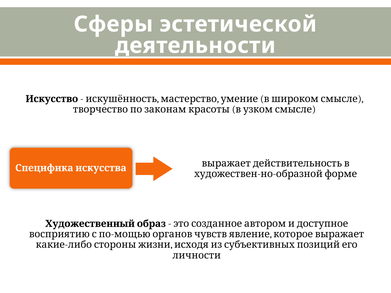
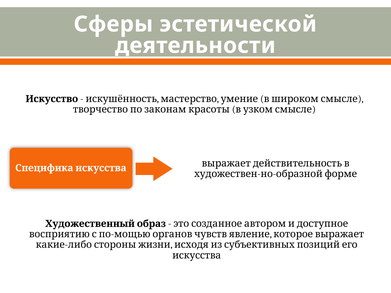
личности: личности -> искусства
